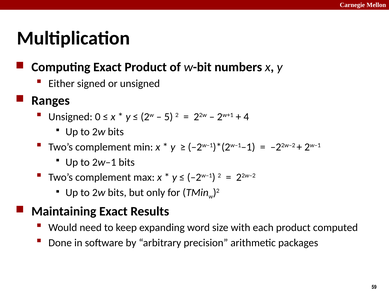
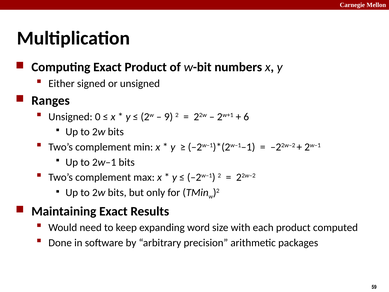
5: 5 -> 9
4: 4 -> 6
